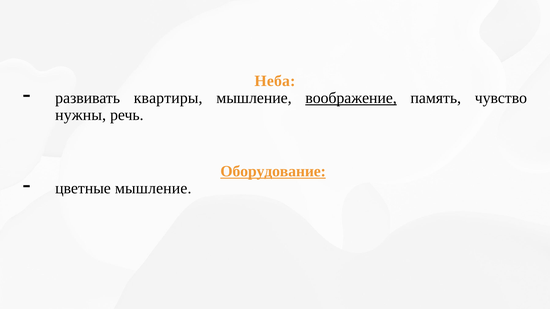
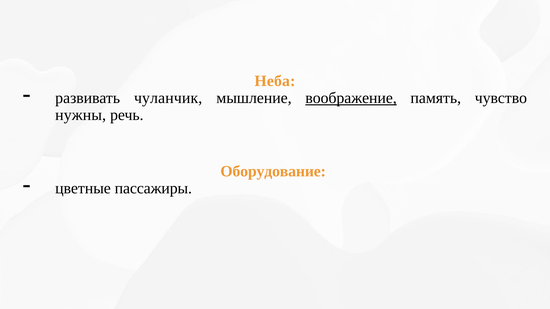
квартиры: квартиры -> чуланчик
Оборудование underline: present -> none
цветные мышление: мышление -> пассажиры
